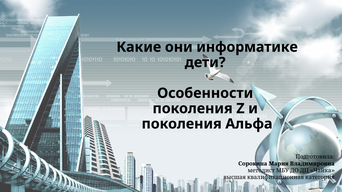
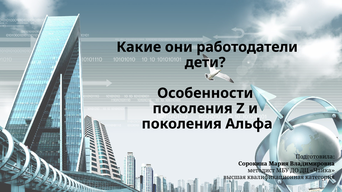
информатике: информатике -> работодатели
